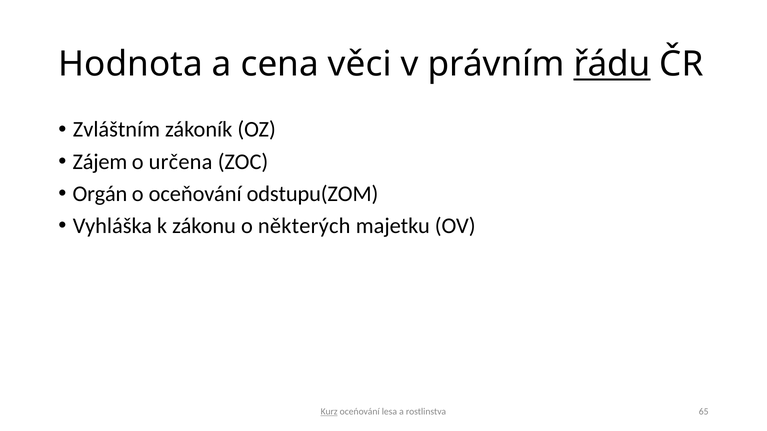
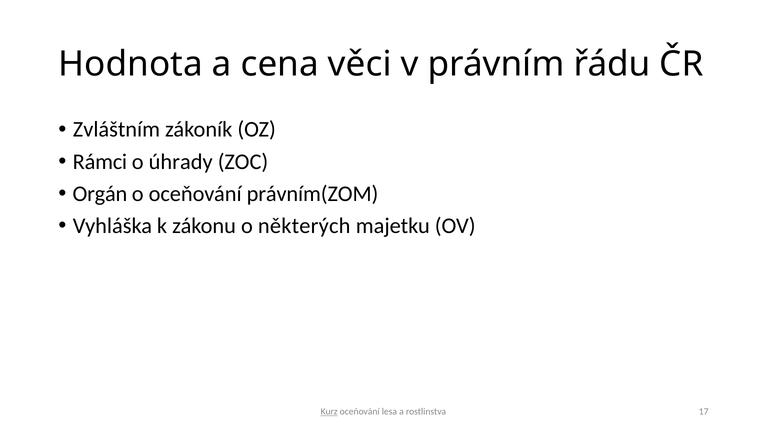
řádu underline: present -> none
Zájem: Zájem -> Rámci
určena: určena -> úhrady
odstupu(ZOM: odstupu(ZOM -> právním(ZOM
65: 65 -> 17
